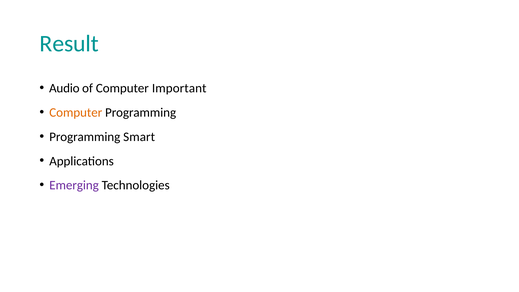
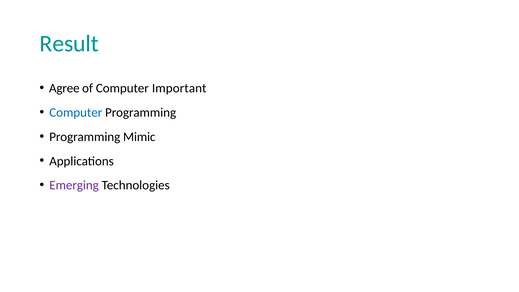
Audio: Audio -> Agree
Computer at (76, 113) colour: orange -> blue
Smart: Smart -> Mimic
